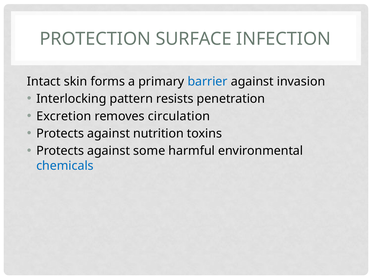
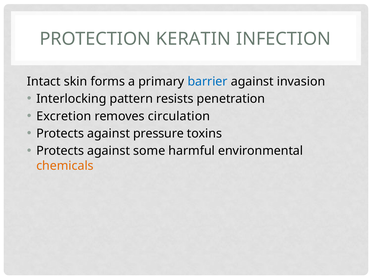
SURFACE: SURFACE -> KERATIN
nutrition: nutrition -> pressure
chemicals colour: blue -> orange
